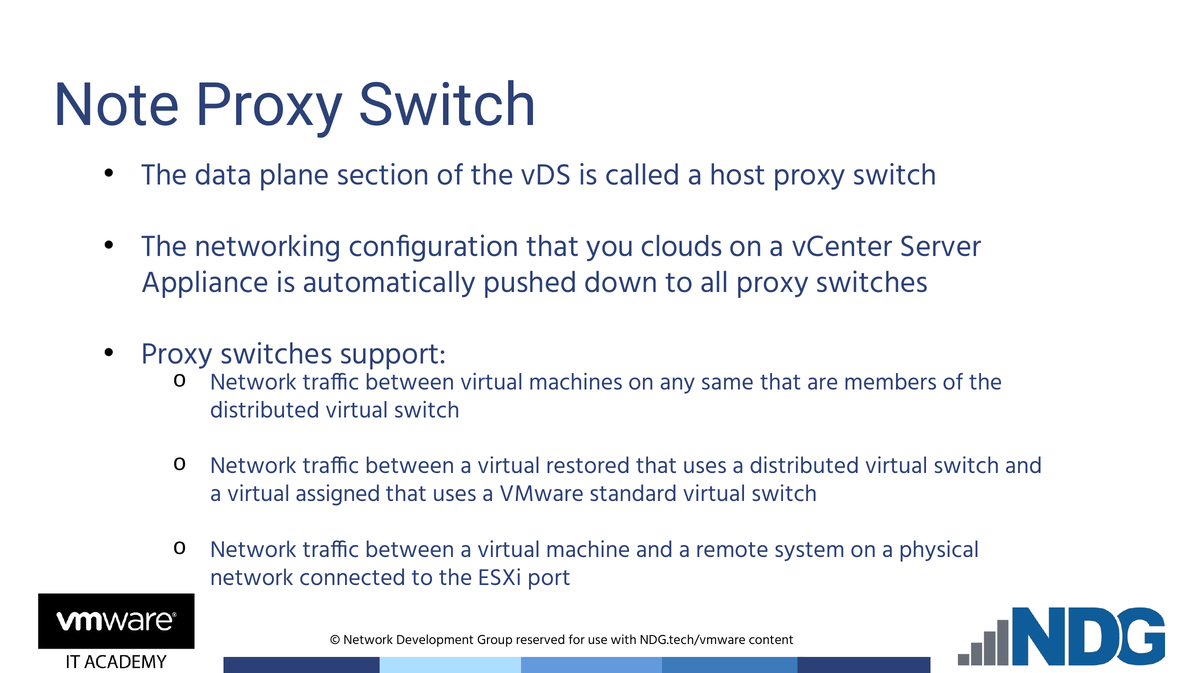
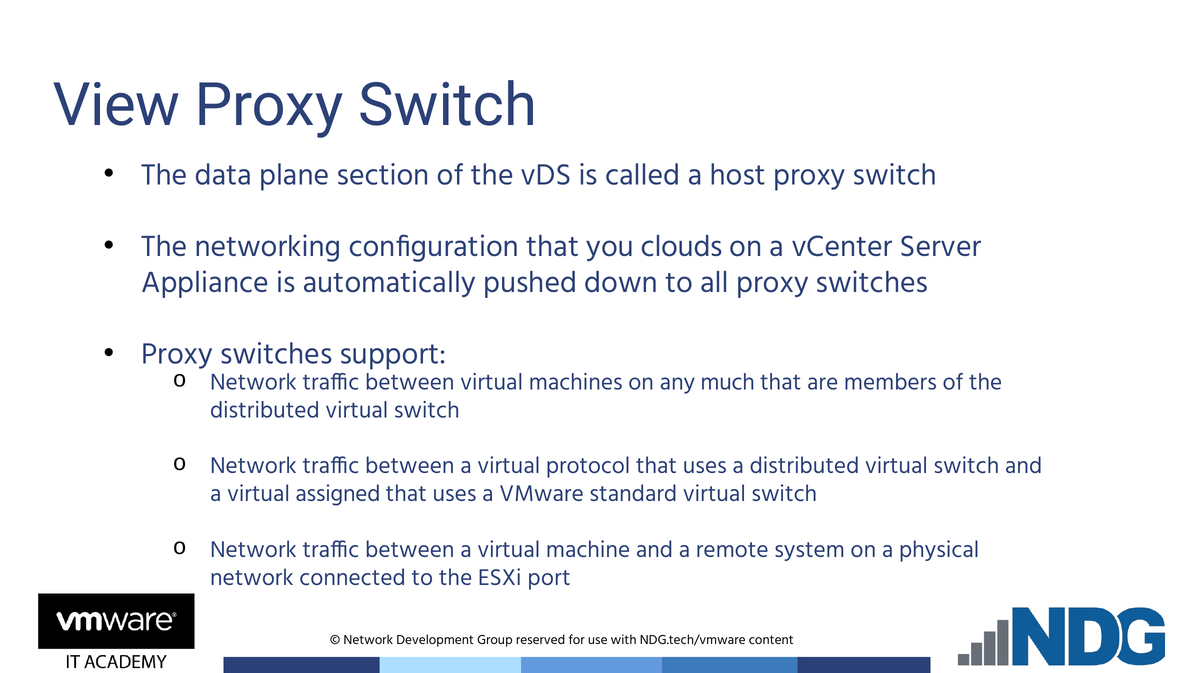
Note: Note -> View
same: same -> much
restored: restored -> protocol
